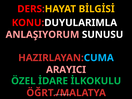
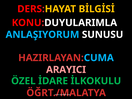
ANLAŞIYORUM colour: pink -> light blue
